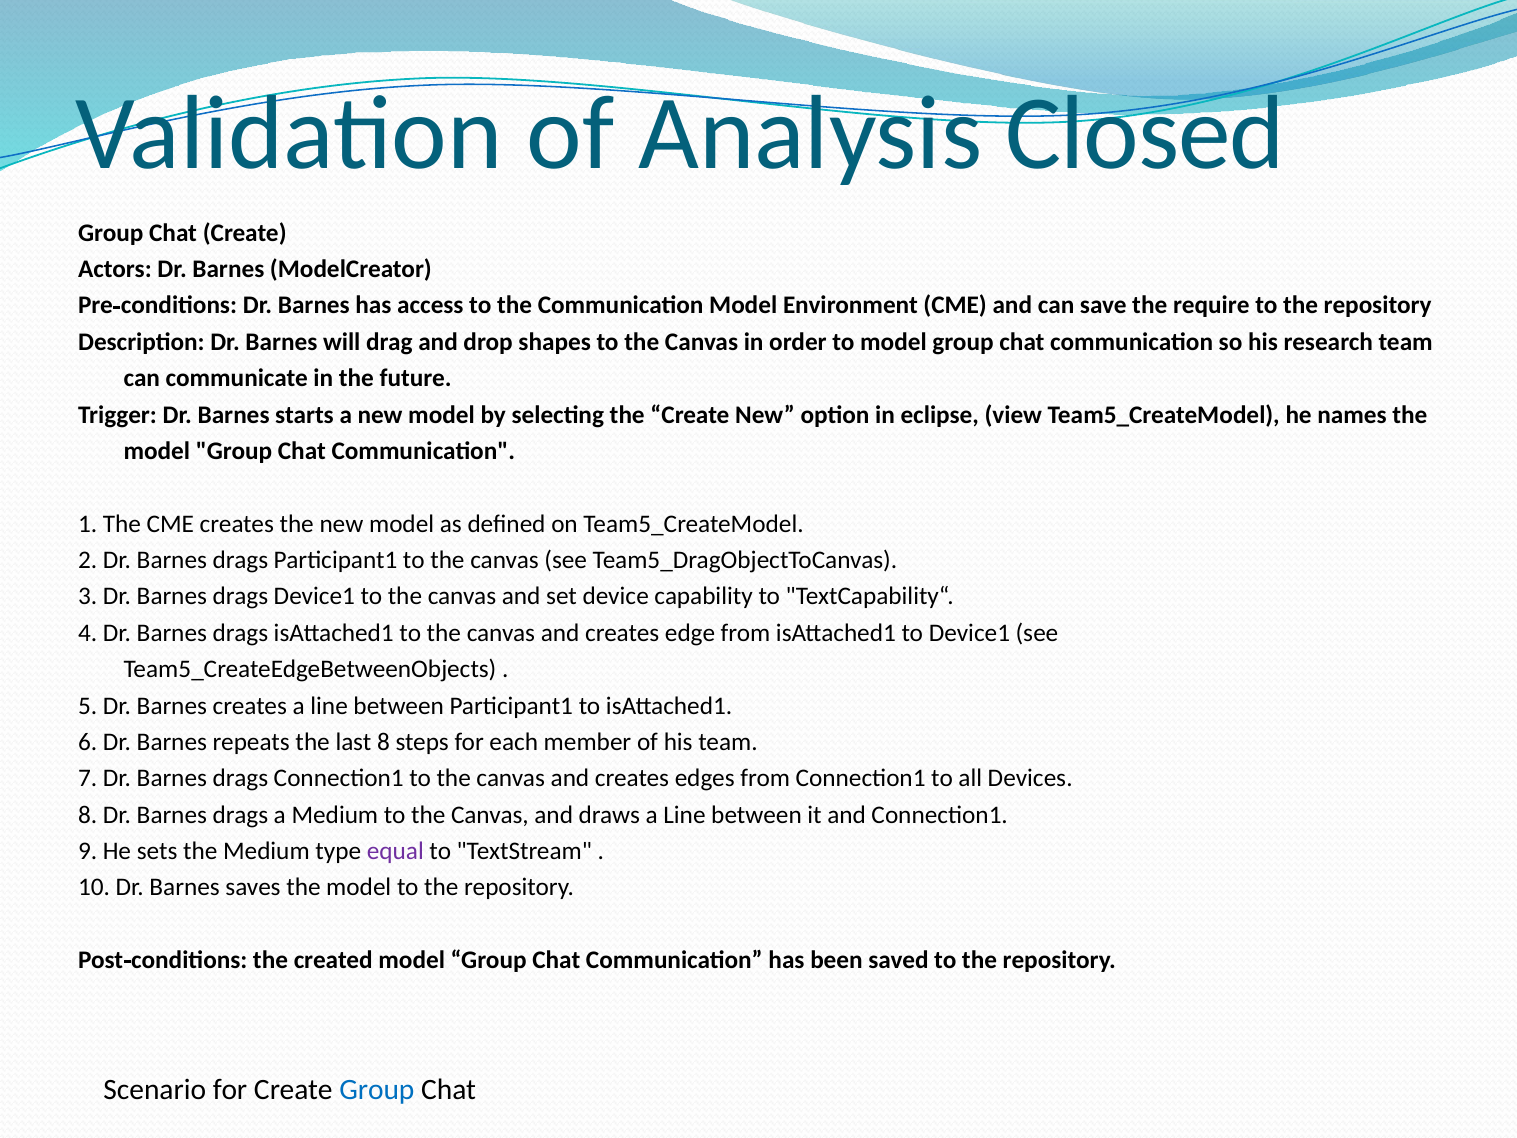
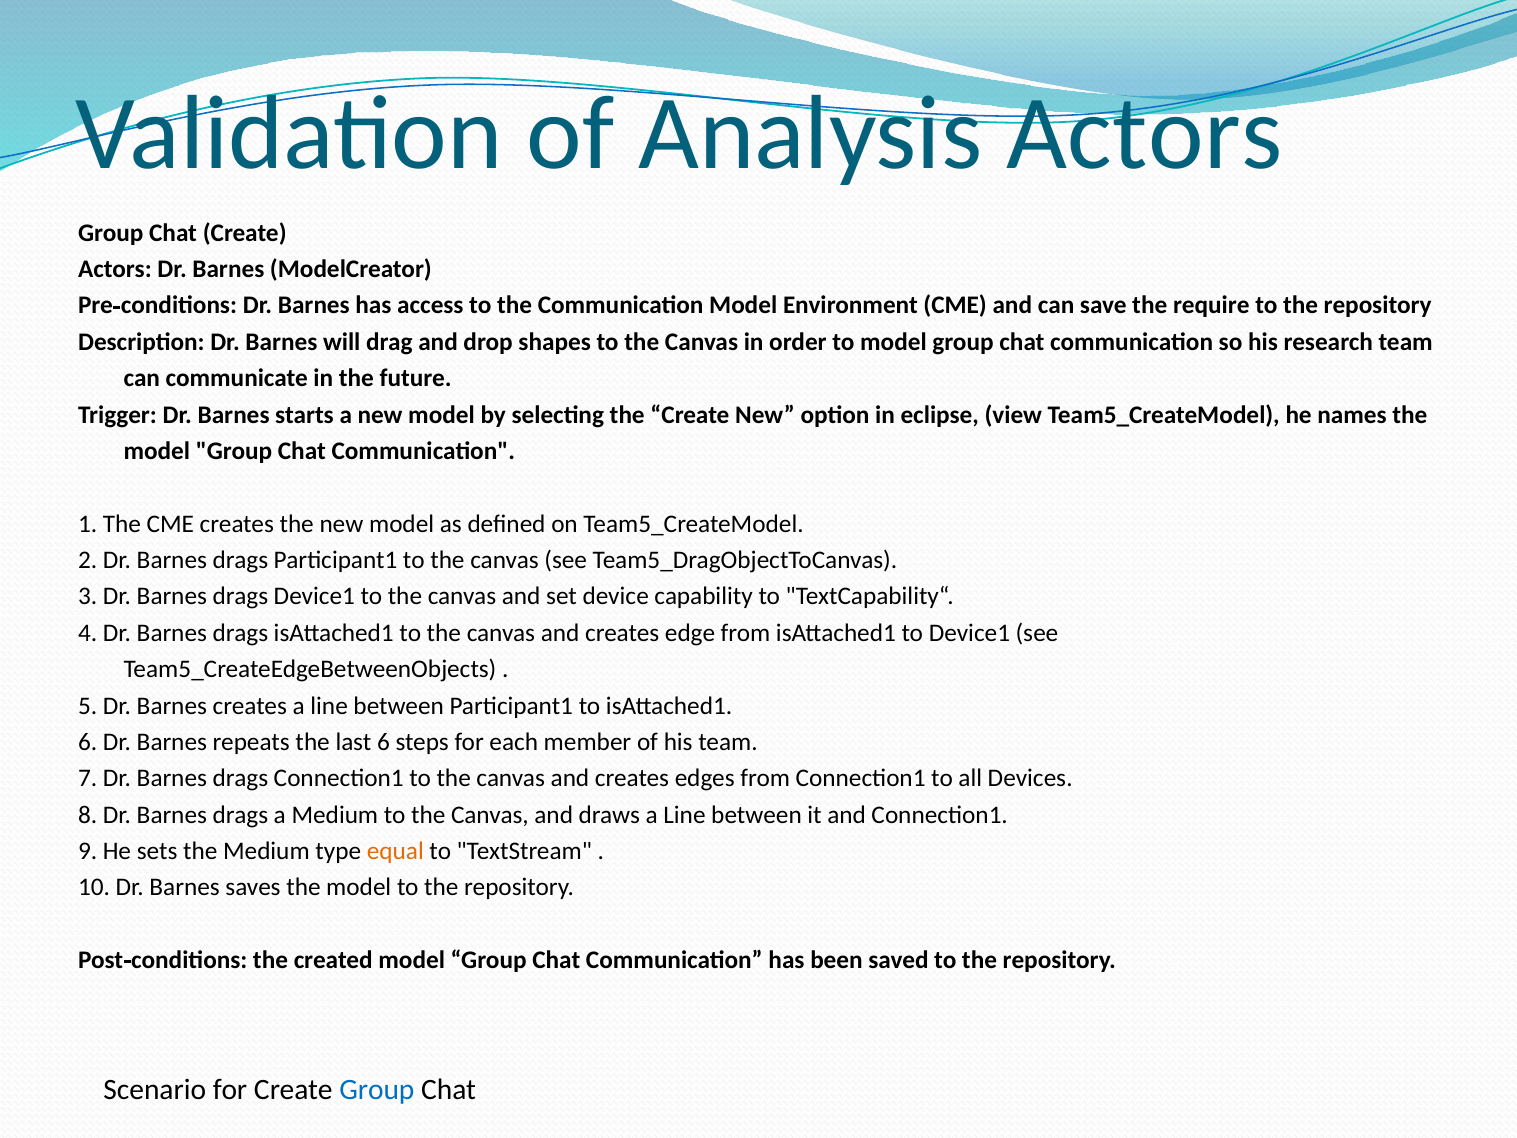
Analysis Closed: Closed -> Actors
last 8: 8 -> 6
equal colour: purple -> orange
